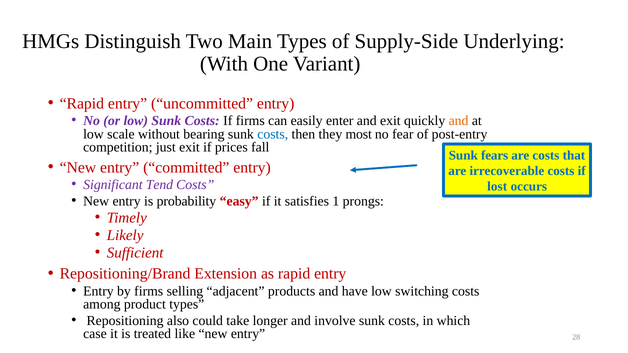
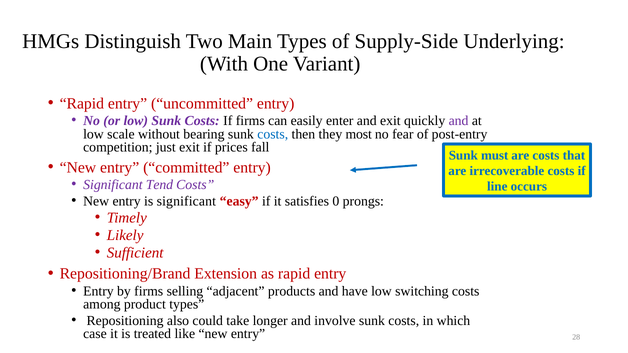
and at (459, 121) colour: orange -> purple
fears: fears -> must
lost: lost -> line
is probability: probability -> significant
1: 1 -> 0
